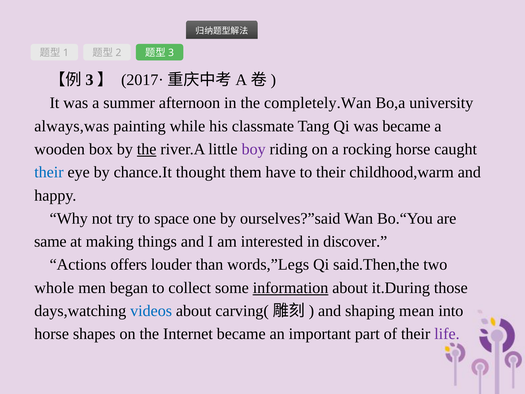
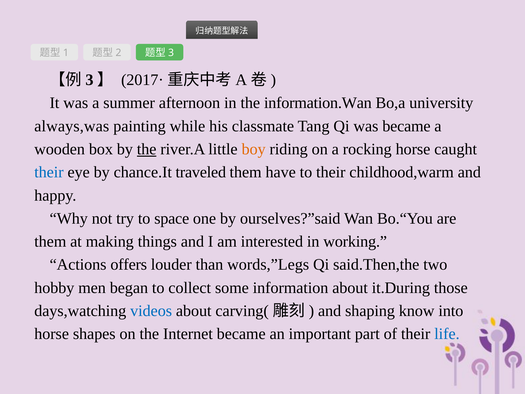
completely.Wan: completely.Wan -> information.Wan
boy colour: purple -> orange
thought: thought -> traveled
same at (50, 241): same -> them
discover: discover -> working
whole: whole -> hobby
information underline: present -> none
mean: mean -> know
life colour: purple -> blue
